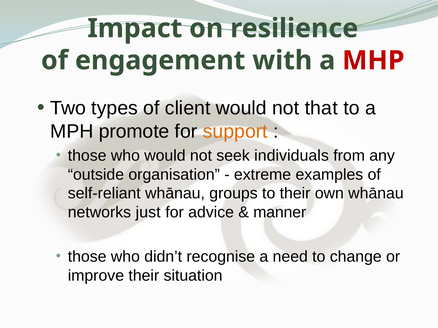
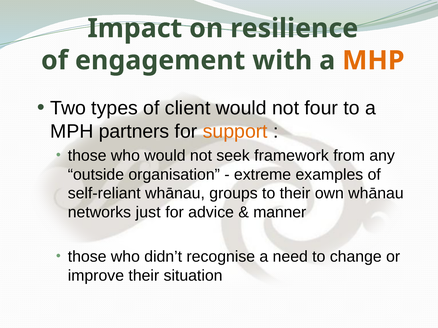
MHP colour: red -> orange
that: that -> four
promote: promote -> partners
individuals: individuals -> framework
